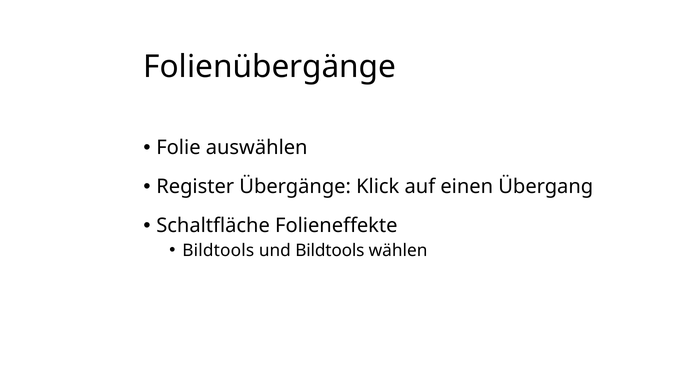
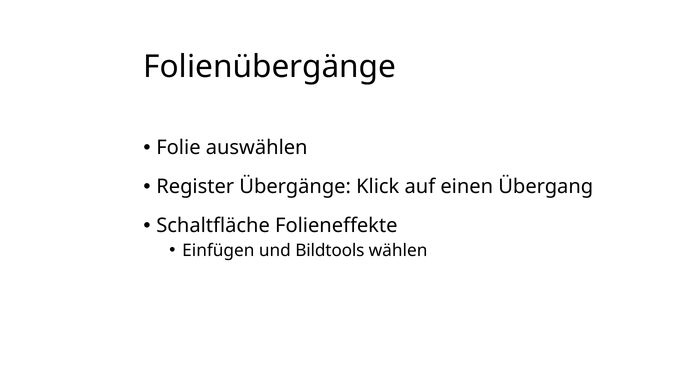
Bildtools at (218, 250): Bildtools -> Einfügen
